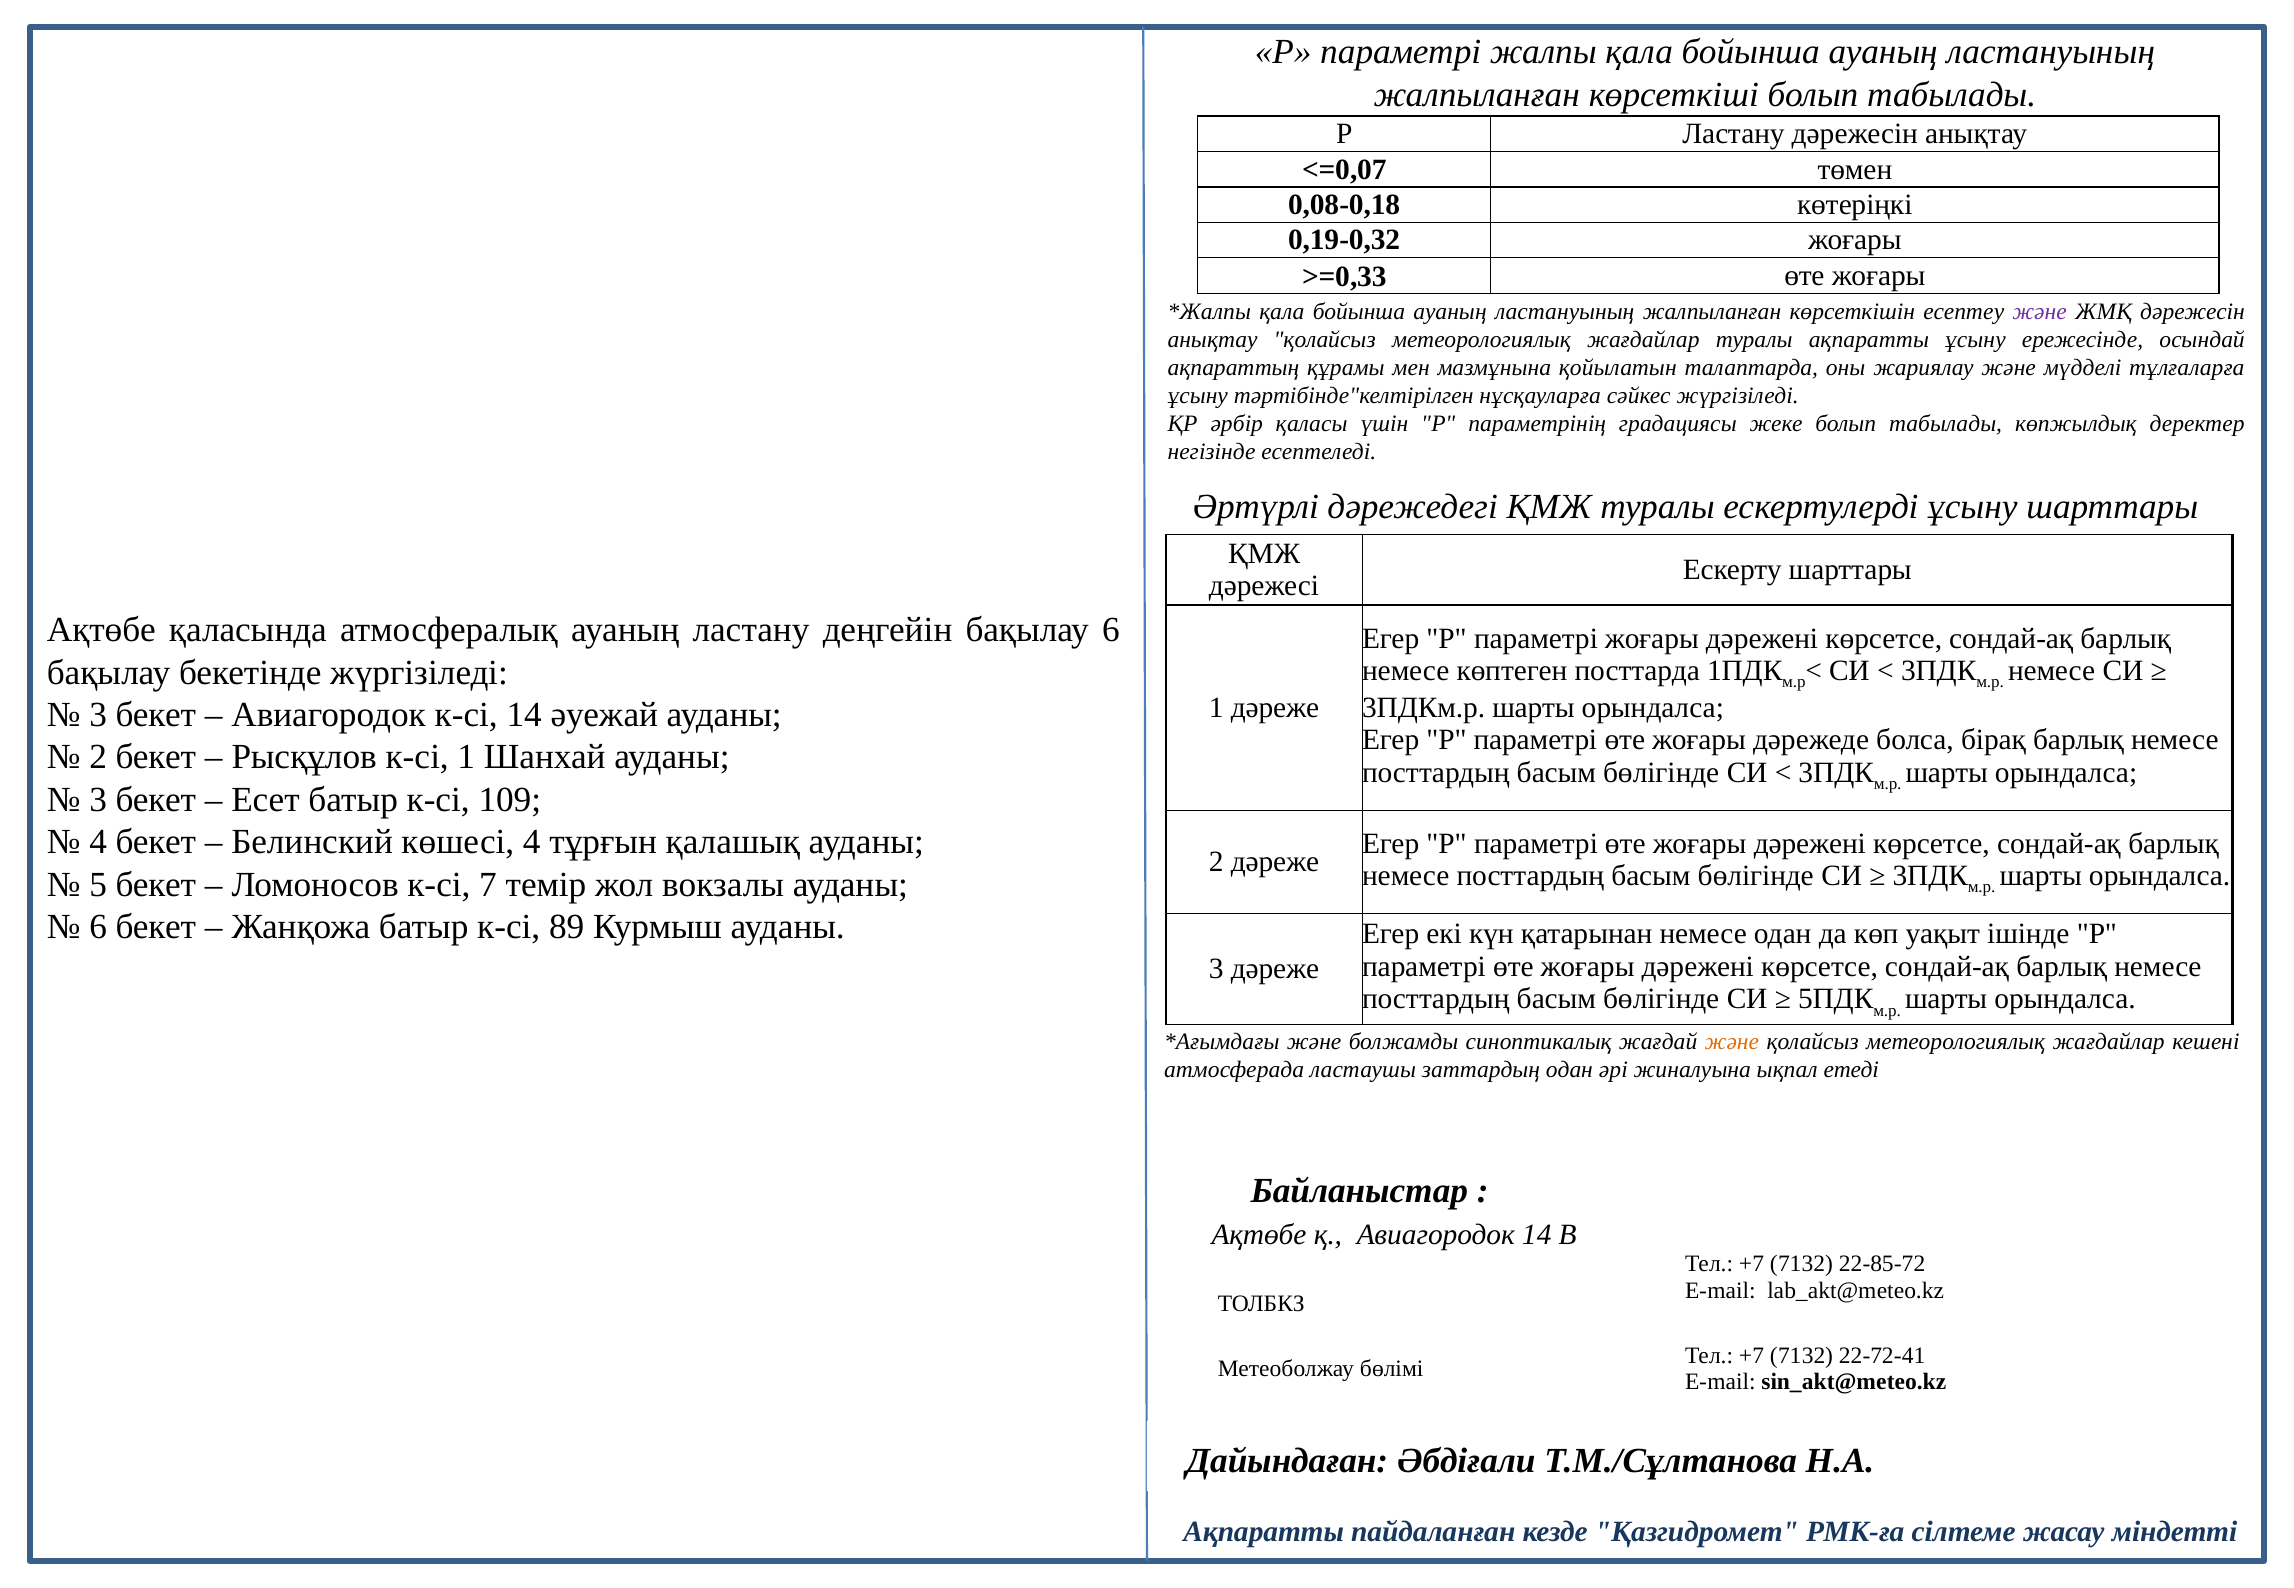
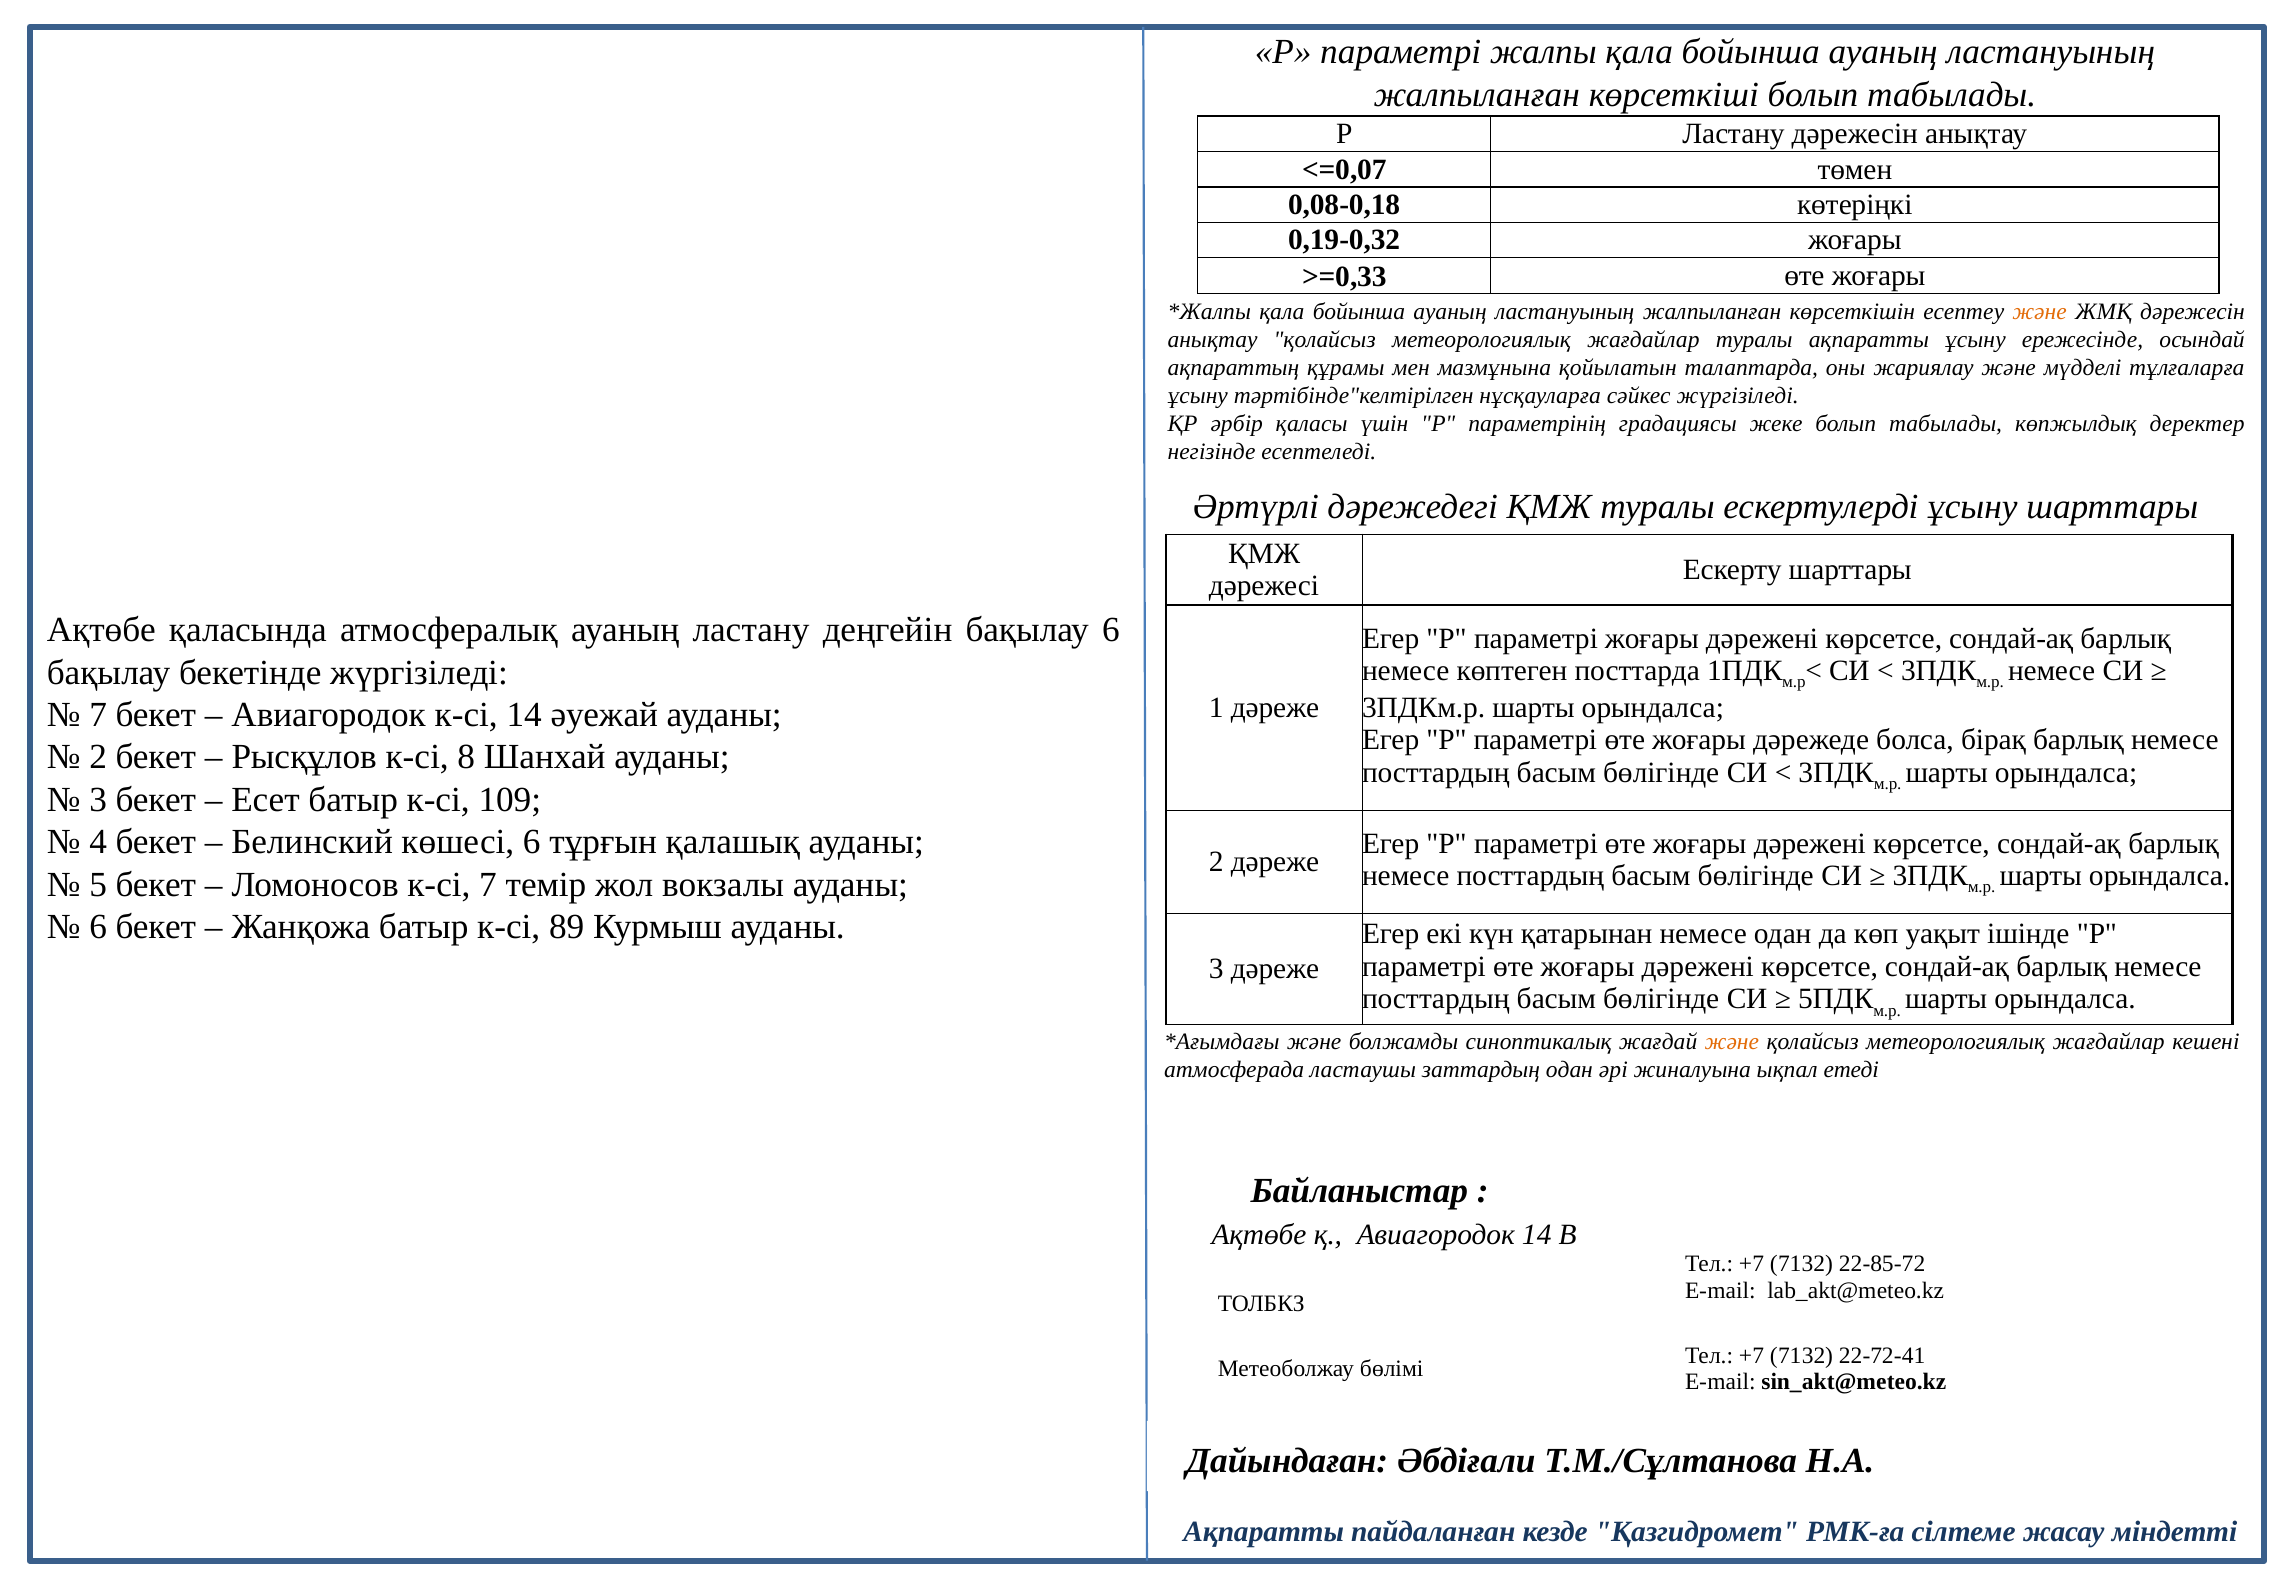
және at (2040, 311) colour: purple -> orange
3 at (98, 715): 3 -> 7
к-сі 1: 1 -> 8
көшесі 4: 4 -> 6
